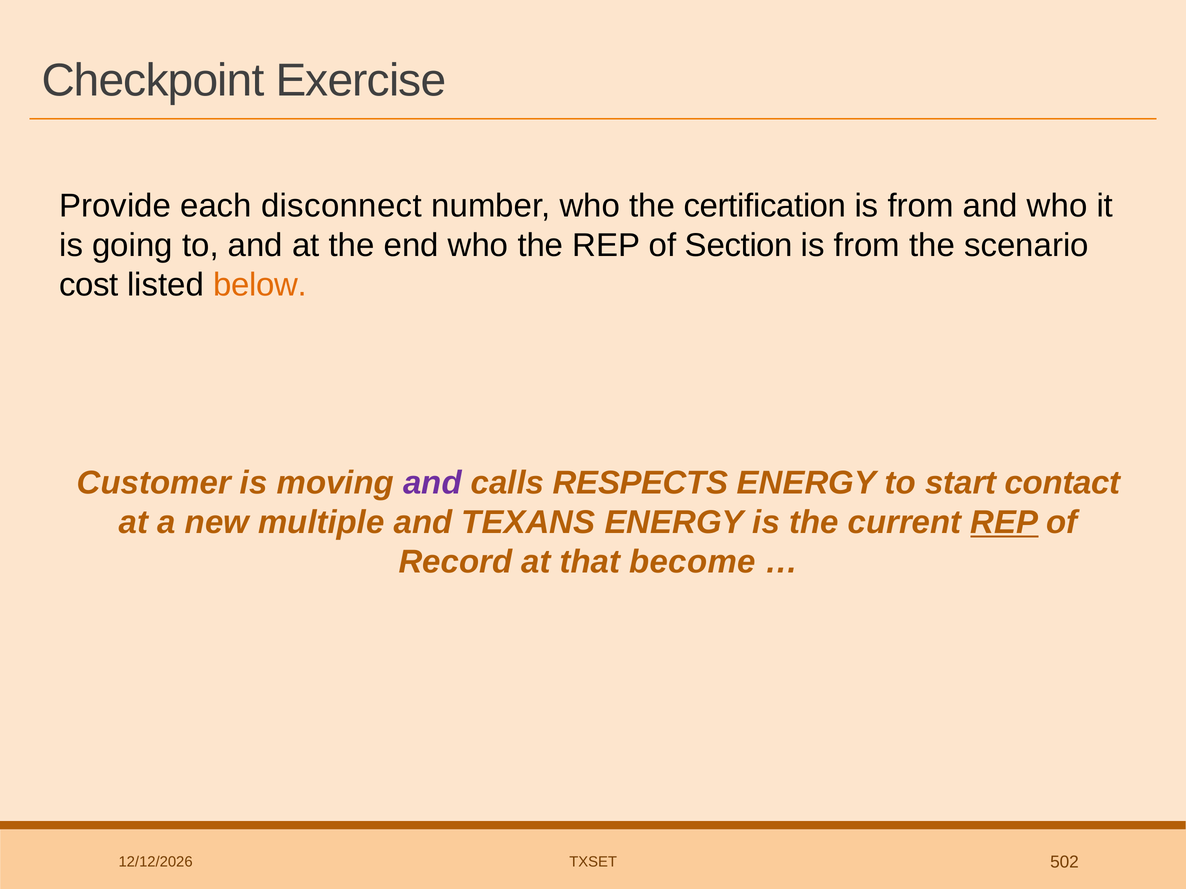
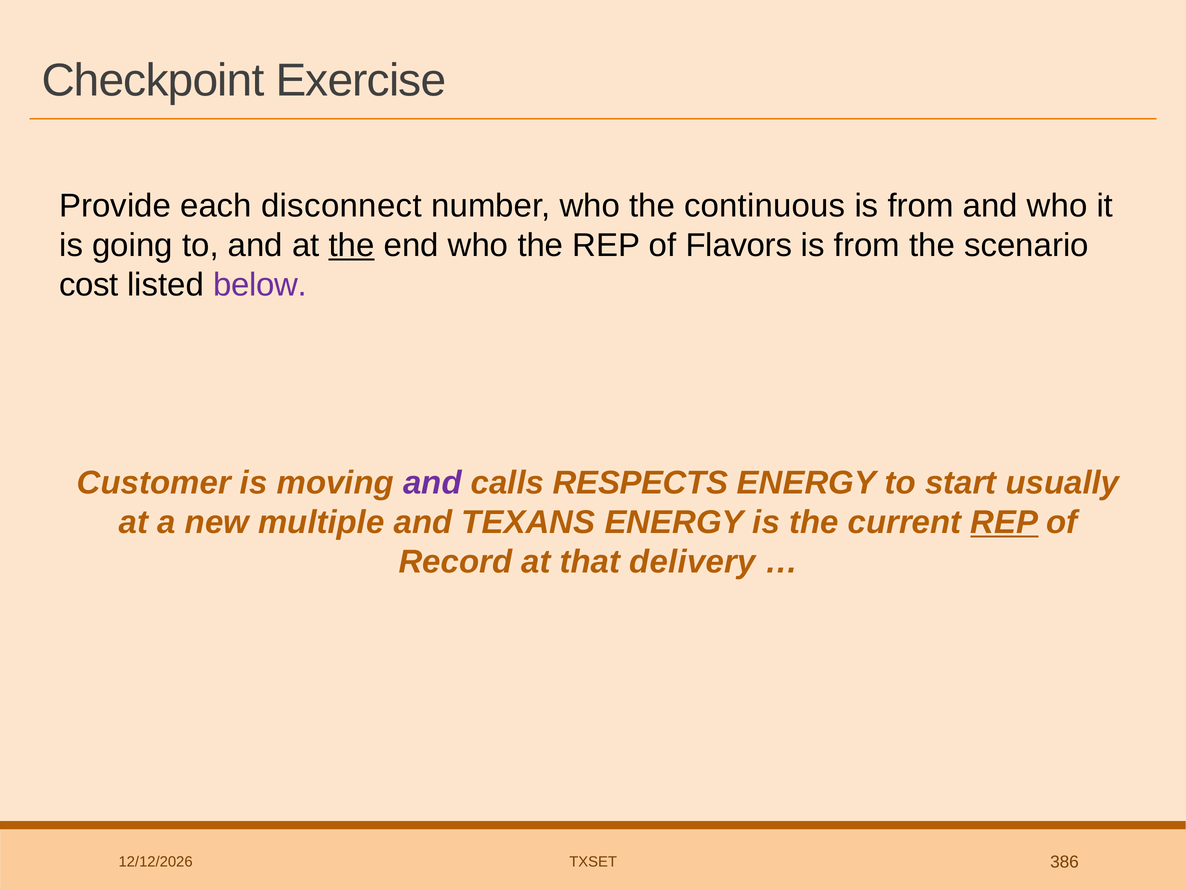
certification: certification -> continuous
the at (352, 246) underline: none -> present
Section: Section -> Flavors
below colour: orange -> purple
contact: contact -> usually
become: become -> delivery
502: 502 -> 386
